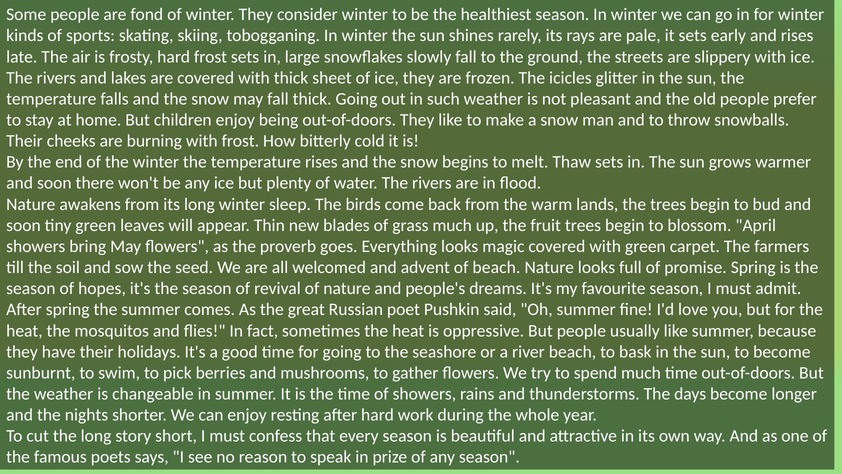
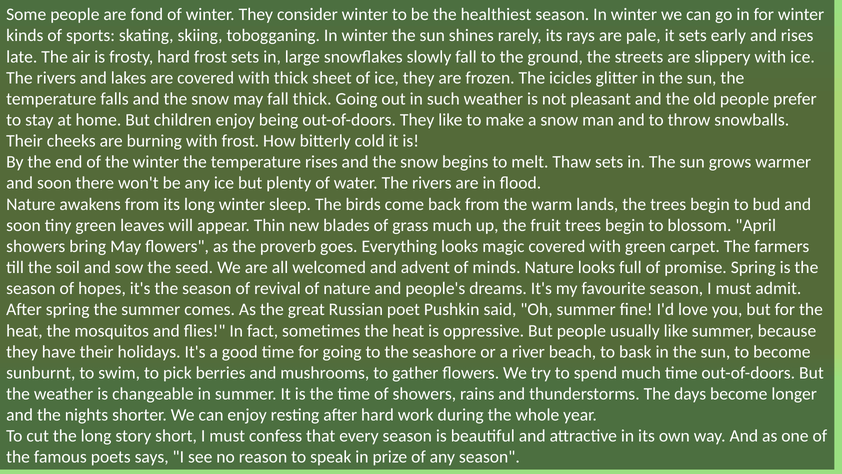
of beach: beach -> minds
